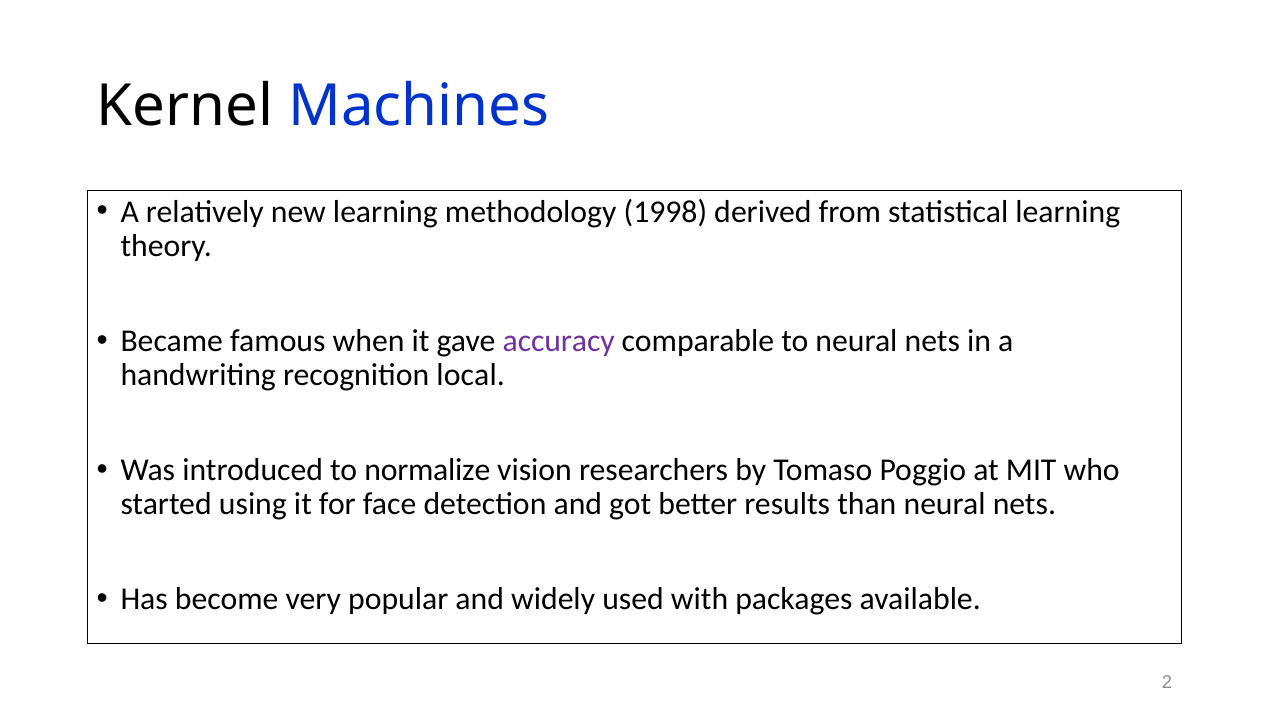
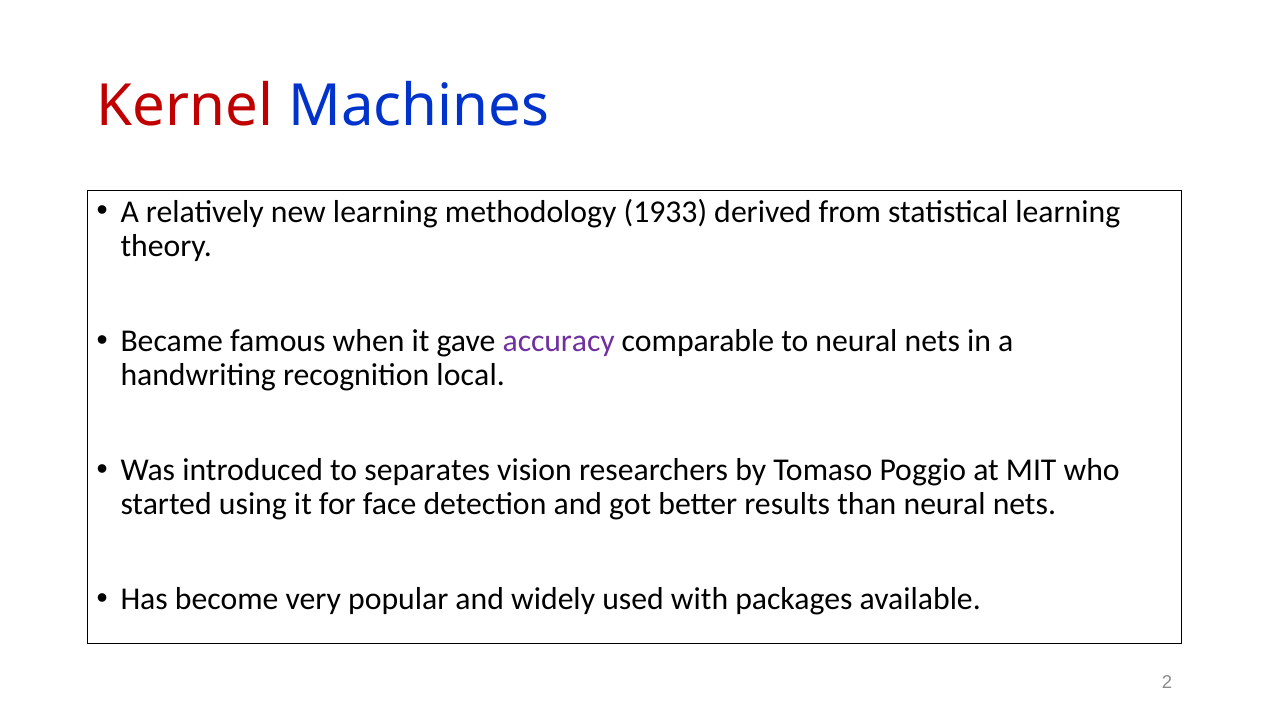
Kernel colour: black -> red
1998: 1998 -> 1933
normalize: normalize -> separates
